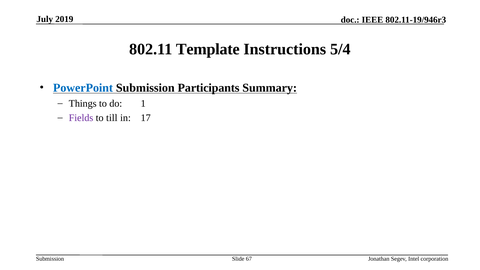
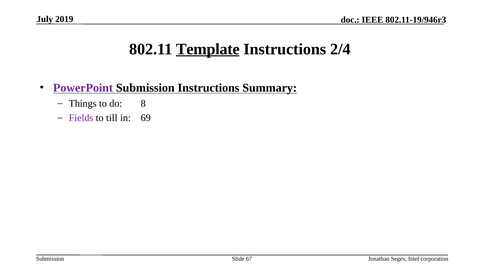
Template underline: none -> present
5/4: 5/4 -> 2/4
PowerPoint colour: blue -> purple
Submission Participants: Participants -> Instructions
1: 1 -> 8
17: 17 -> 69
